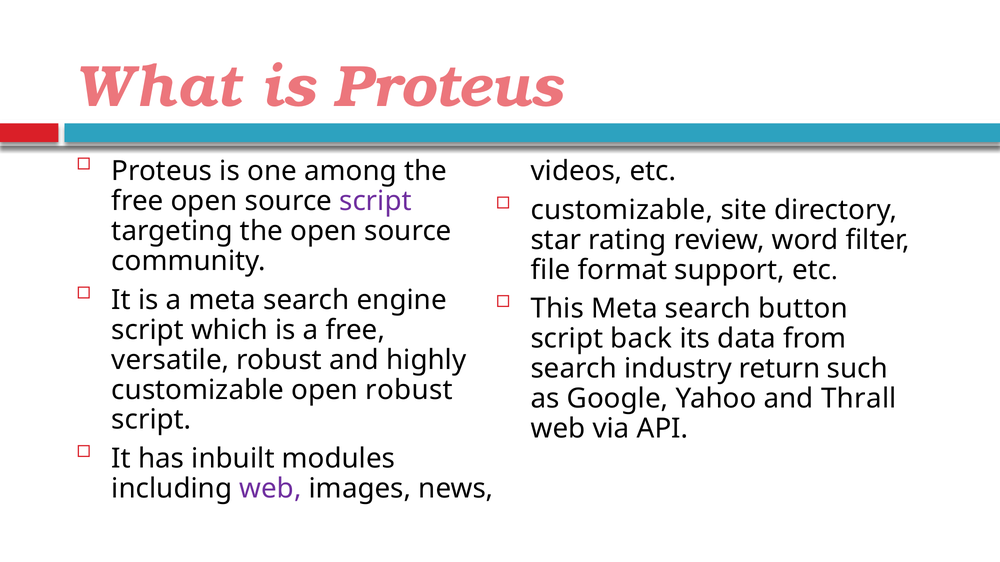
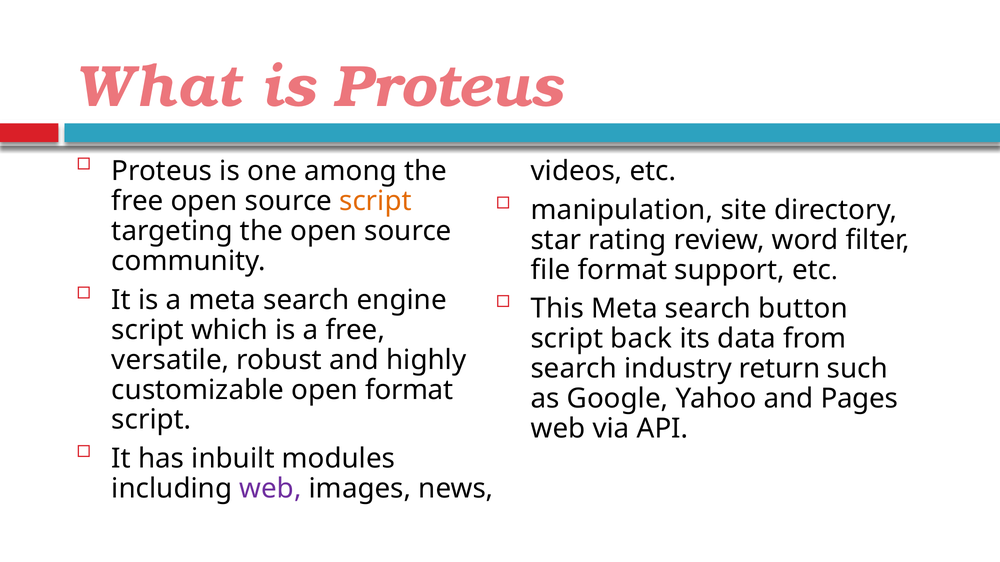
script at (376, 201) colour: purple -> orange
customizable at (622, 210): customizable -> manipulation
open robust: robust -> format
Thrall: Thrall -> Pages
